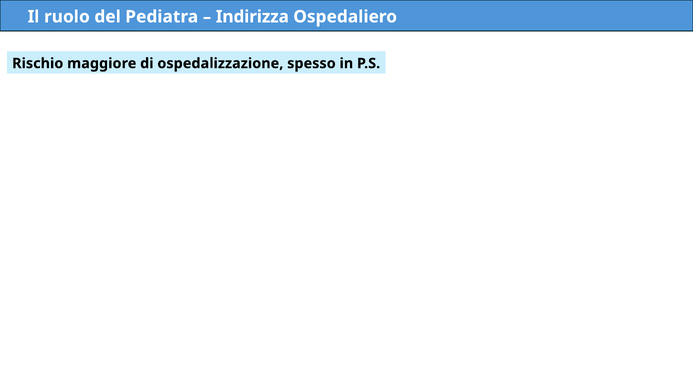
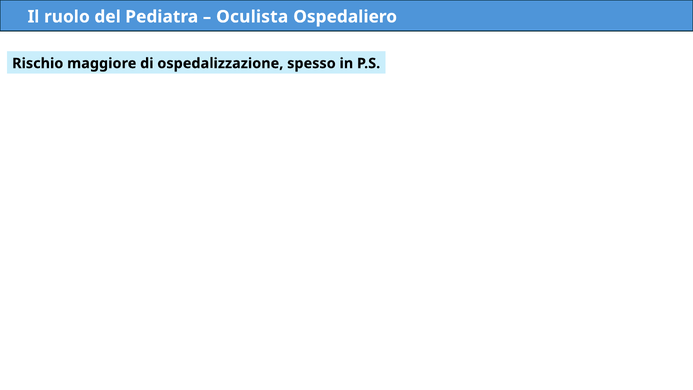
Indirizza: Indirizza -> Oculista
